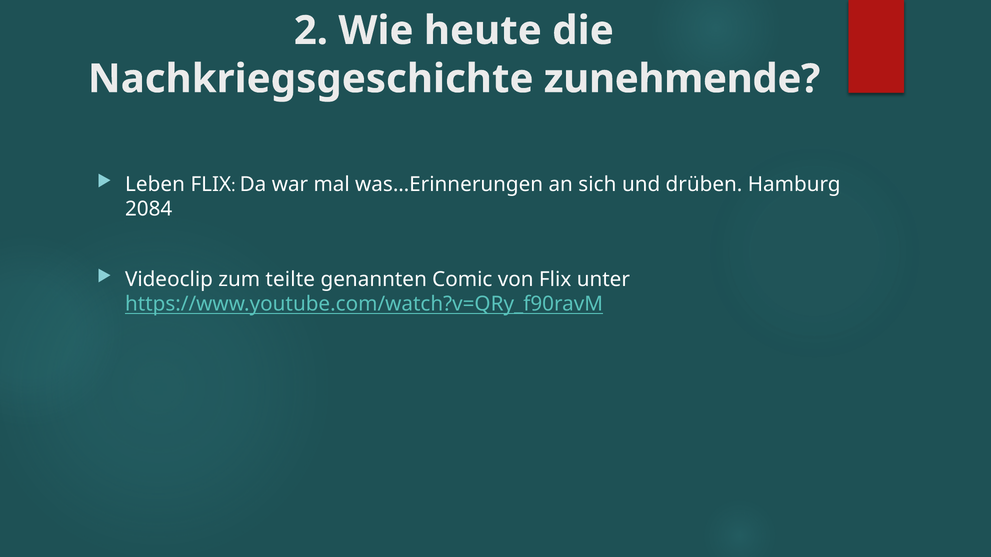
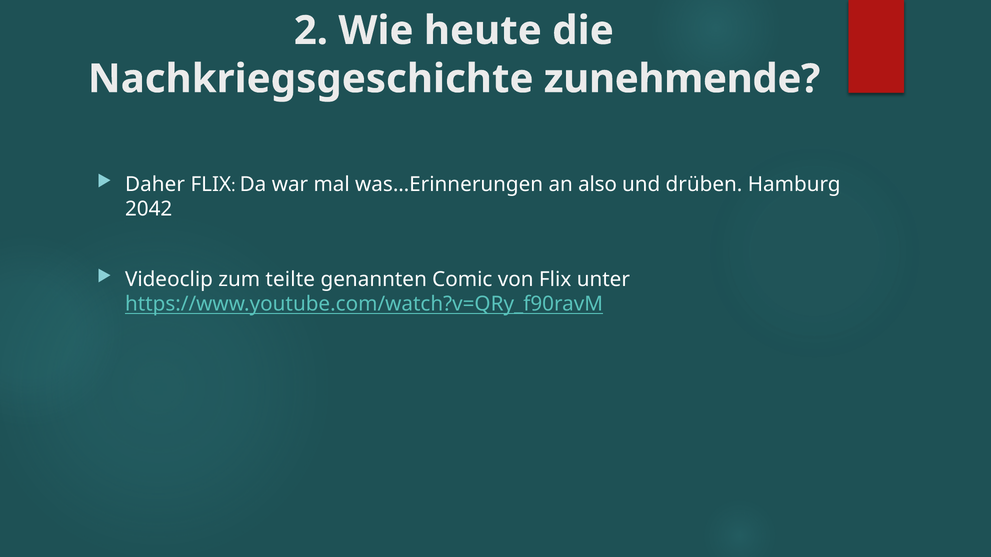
Leben: Leben -> Daher
sich: sich -> also
2084: 2084 -> 2042
